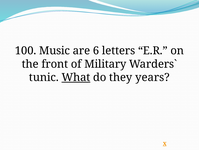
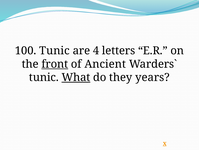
100 Music: Music -> Tunic
6: 6 -> 4
front underline: none -> present
Military: Military -> Ancient
